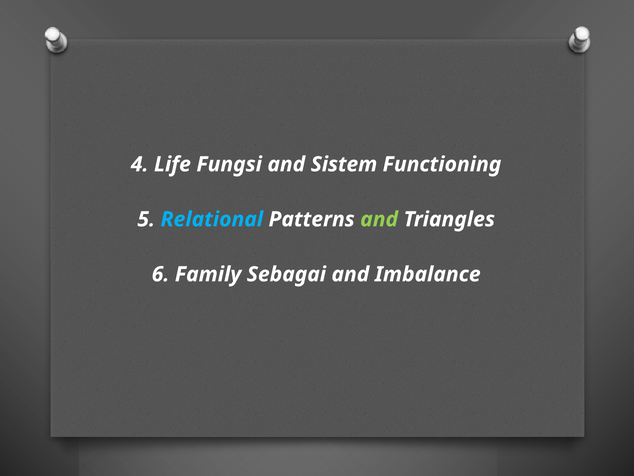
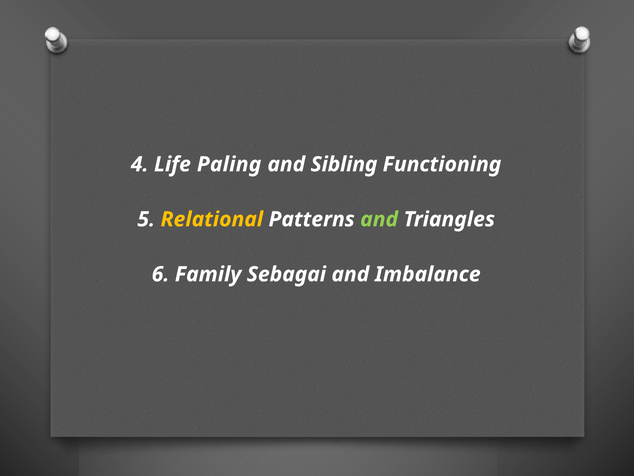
Fungsi: Fungsi -> Paling
Sistem: Sistem -> Sibling
Relational colour: light blue -> yellow
